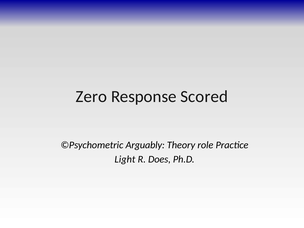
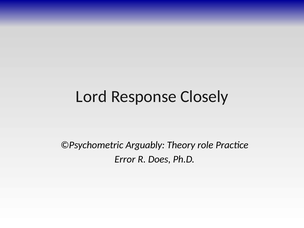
Zero: Zero -> Lord
Scored: Scored -> Closely
Light: Light -> Error
